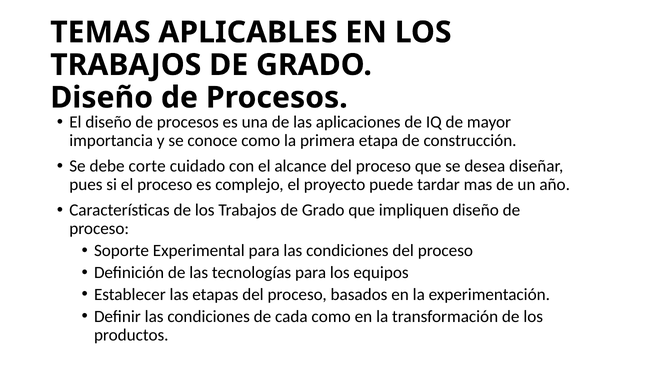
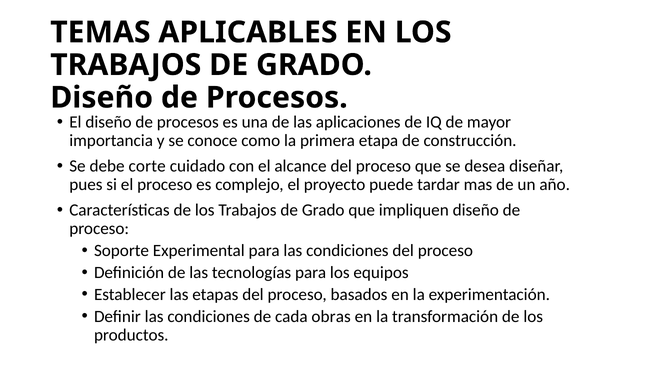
cada como: como -> obras
